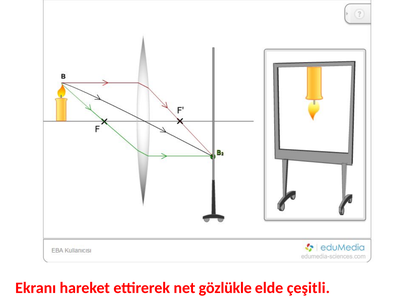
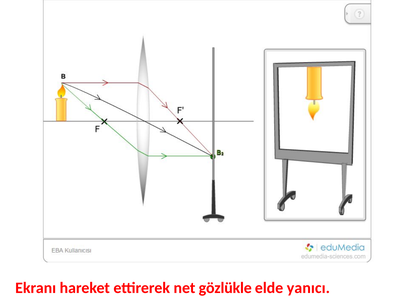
çeşitli: çeşitli -> yanıcı
